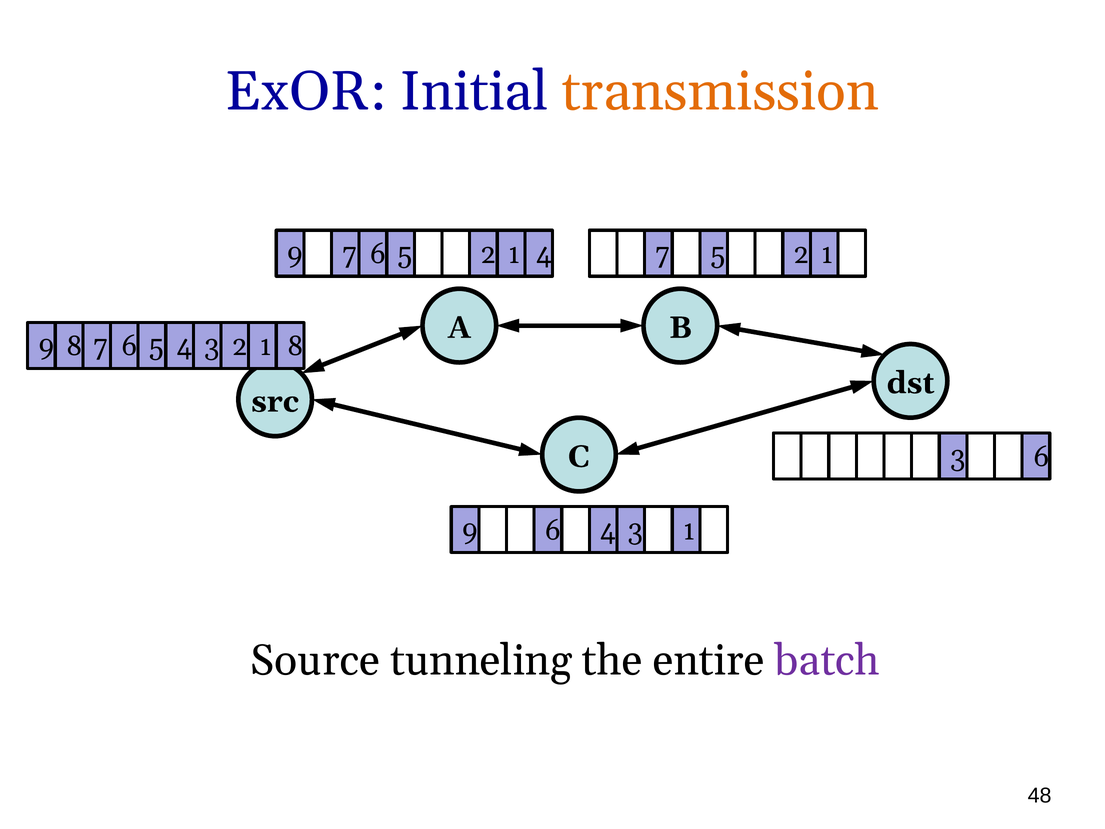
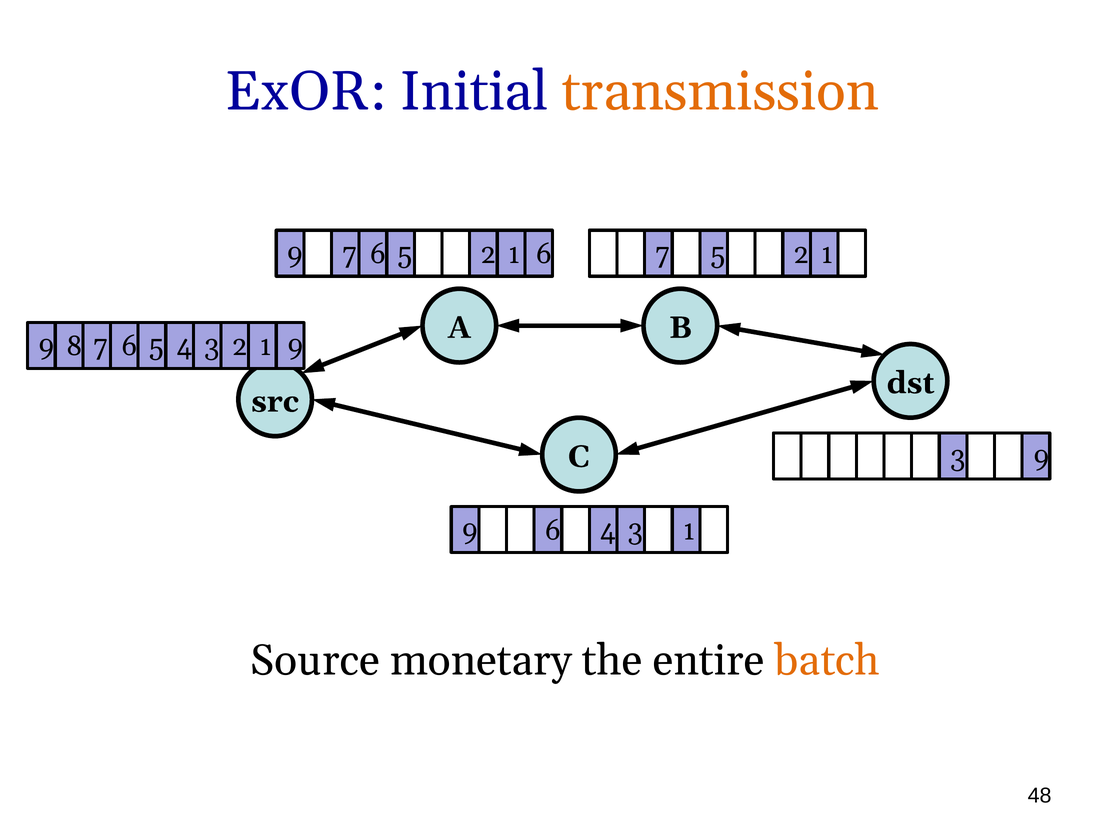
4 at (544, 254): 4 -> 6
8 at (296, 346): 8 -> 9
6 at (1041, 457): 6 -> 9
tunneling: tunneling -> monetary
batch colour: purple -> orange
